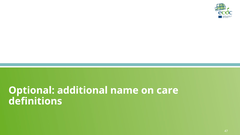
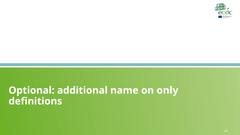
care: care -> only
